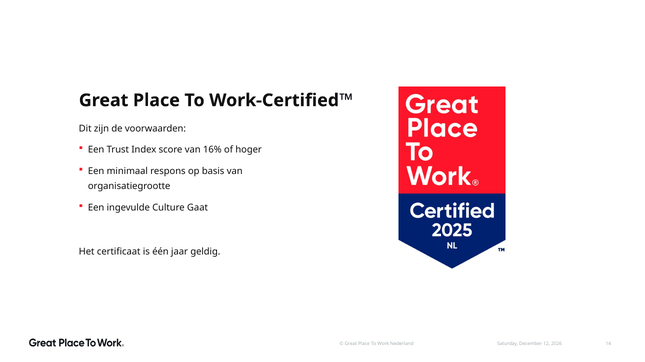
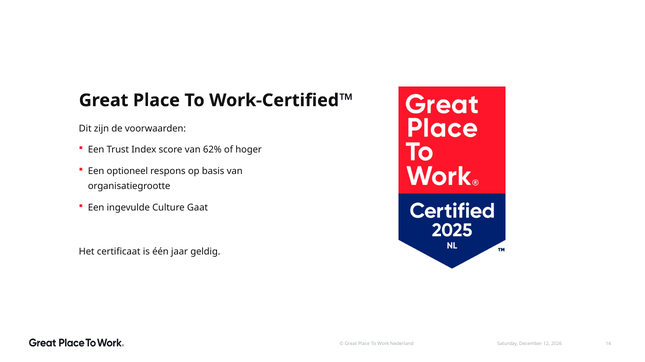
16%: 16% -> 62%
minimaal: minimaal -> optioneel
